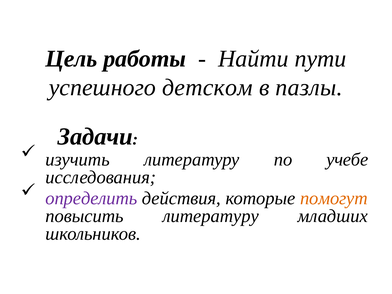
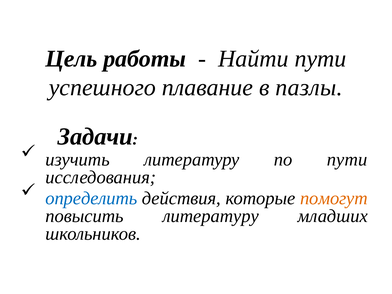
детском: детском -> плавание
по учебе: учебе -> пути
определить colour: purple -> blue
